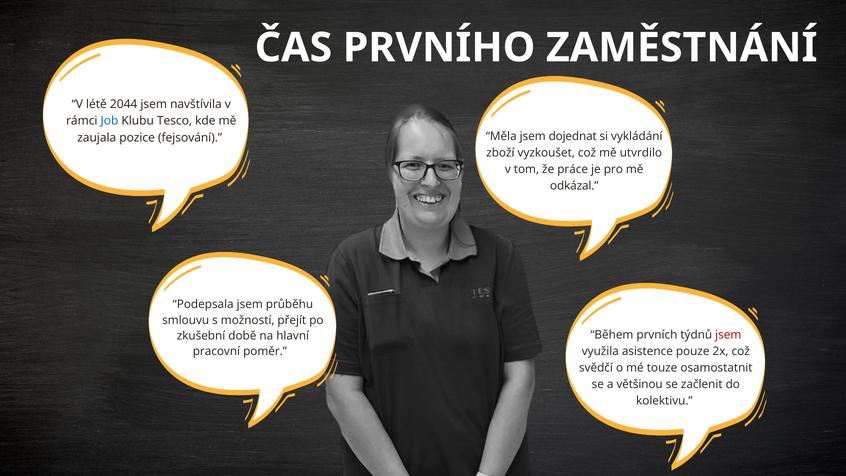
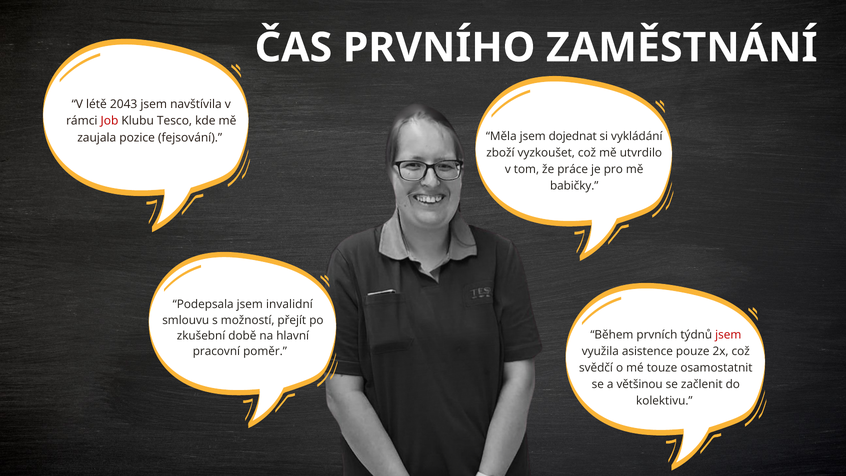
2044: 2044 -> 2043
Job colour: blue -> red
odkázal: odkázal -> babičky
průběhu: průběhu -> invalidní
